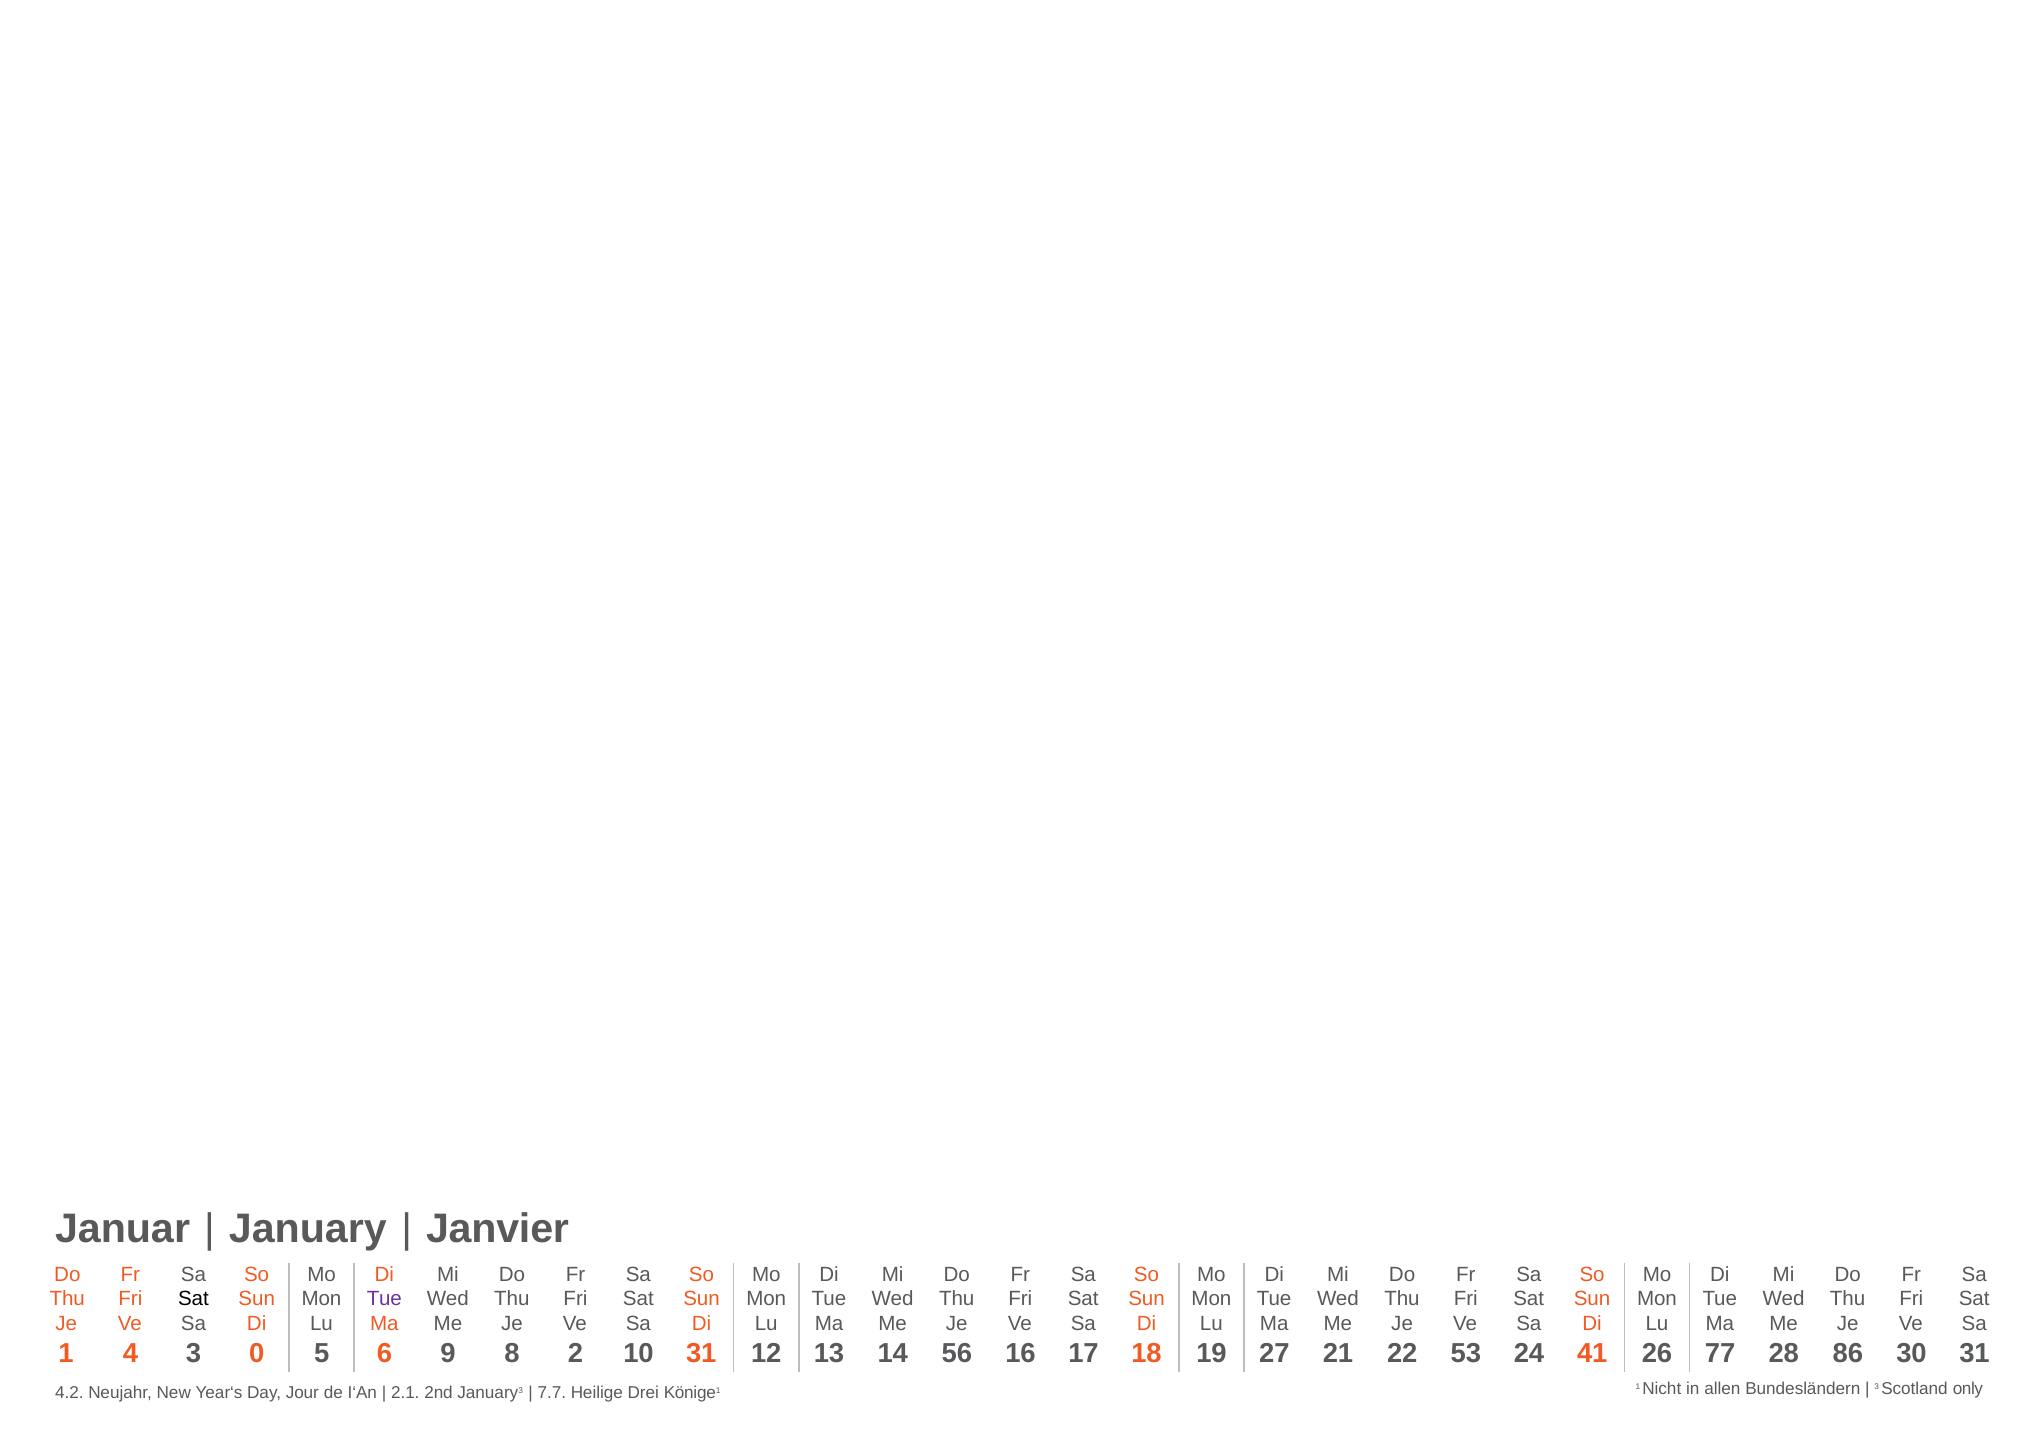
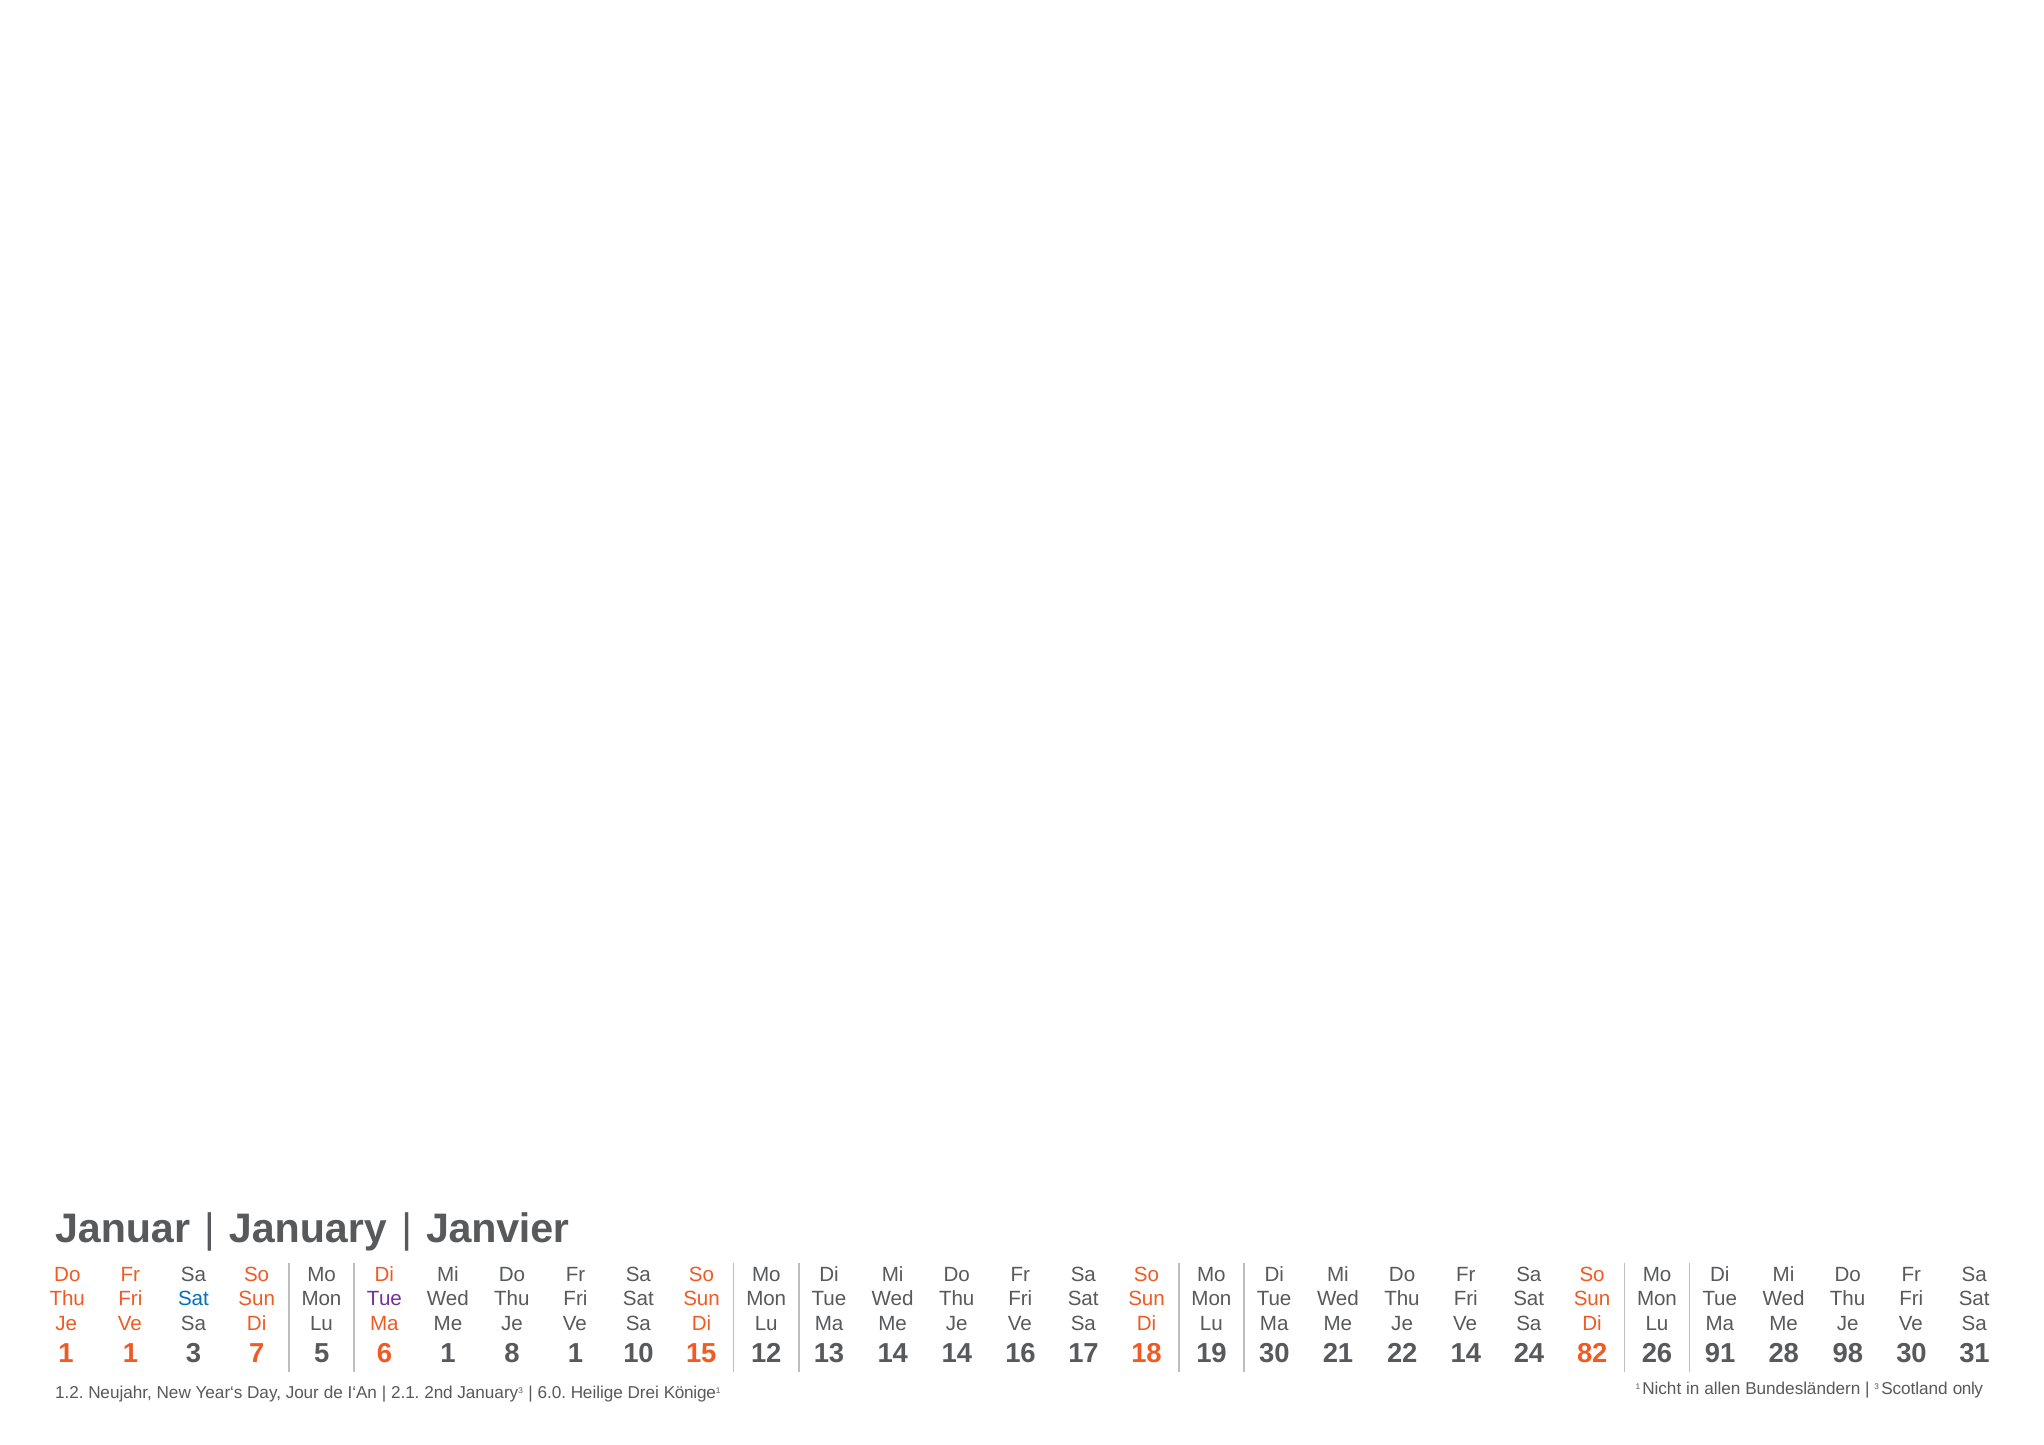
Sat at (193, 1299) colour: black -> blue
1 4: 4 -> 1
0: 0 -> 7
6 9: 9 -> 1
8 2: 2 -> 1
10 31: 31 -> 15
14 56: 56 -> 14
19 27: 27 -> 30
22 53: 53 -> 14
41: 41 -> 82
77: 77 -> 91
86: 86 -> 98
4.2: 4.2 -> 1.2
7.7: 7.7 -> 6.0
